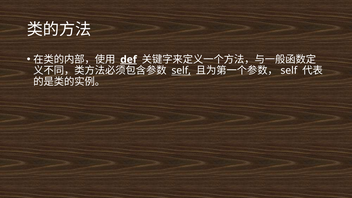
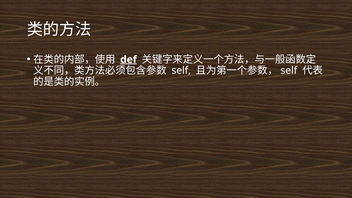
self at (181, 71) underline: present -> none
